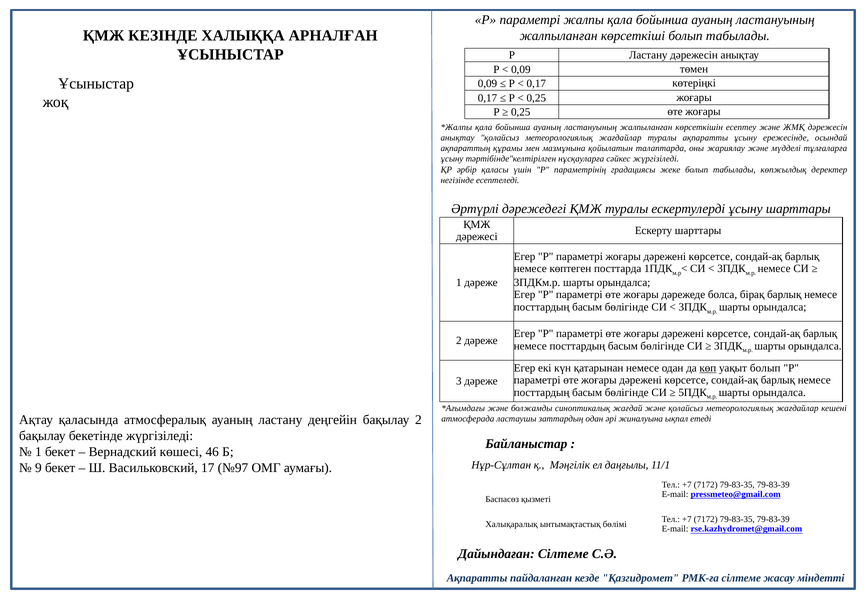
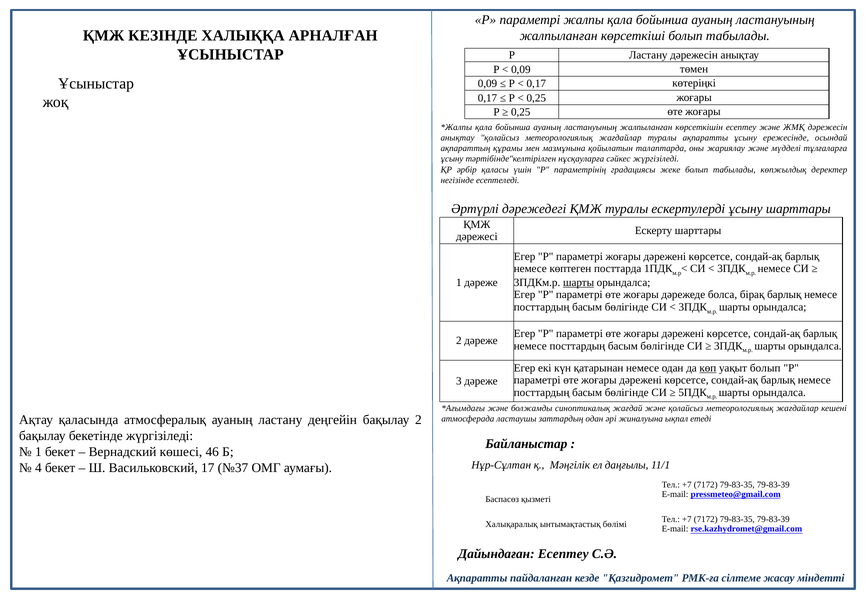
шарты at (579, 283) underline: none -> present
9: 9 -> 4
№97: №97 -> №37
Дайындаған Сілтеме: Сілтеме -> Есептеу
